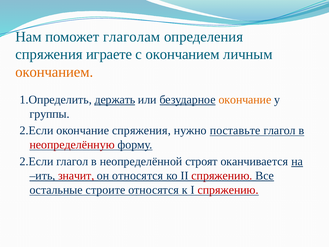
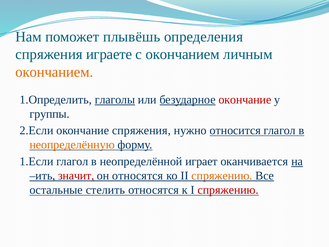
глаголам: глаголам -> плывёшь
держать: держать -> глаголы
окончание at (245, 100) colour: orange -> red
поставьте: поставьте -> относится
неопределённую colour: red -> orange
2.Если at (37, 161): 2.Если -> 1.Если
строят: строят -> играет
спряжению at (222, 176) colour: red -> orange
строите: строите -> стелить
